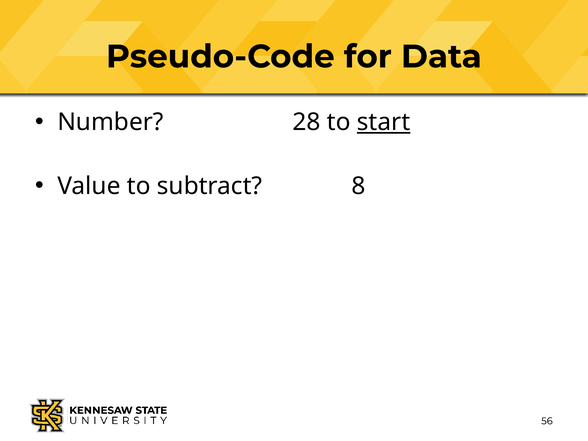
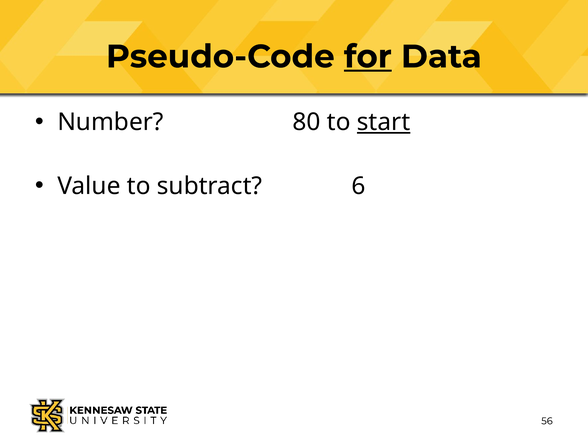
for underline: none -> present
28: 28 -> 80
8: 8 -> 6
